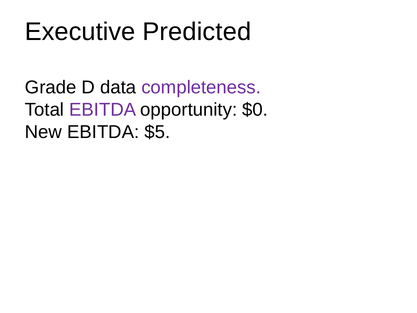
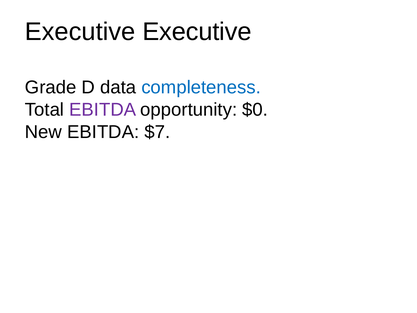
Executive Predicted: Predicted -> Executive
completeness colour: purple -> blue
$5: $5 -> $7
